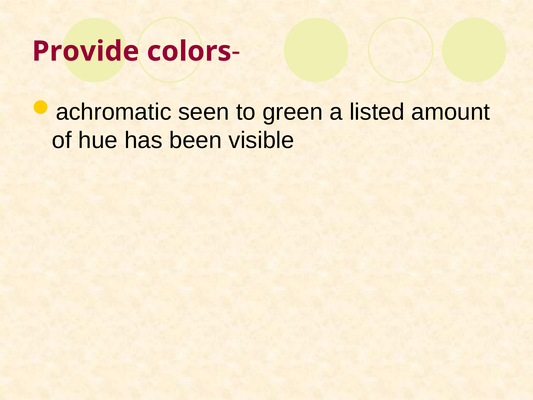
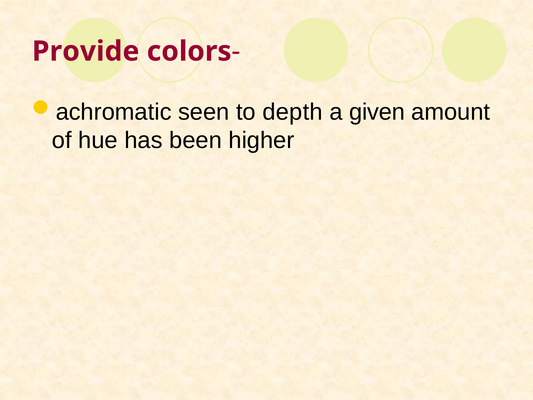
green: green -> depth
listed: listed -> given
visible: visible -> higher
